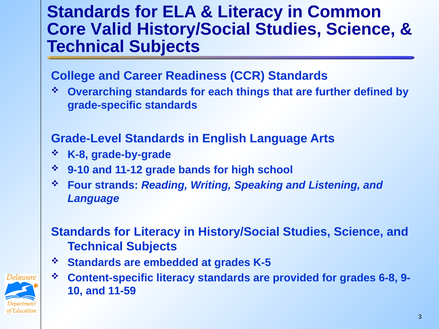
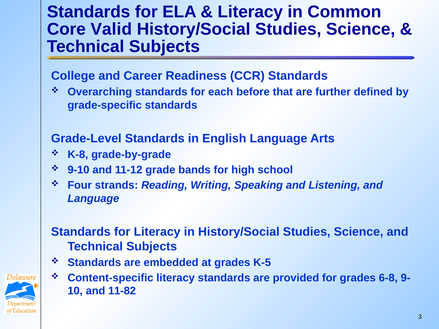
things: things -> before
11-59: 11-59 -> 11-82
